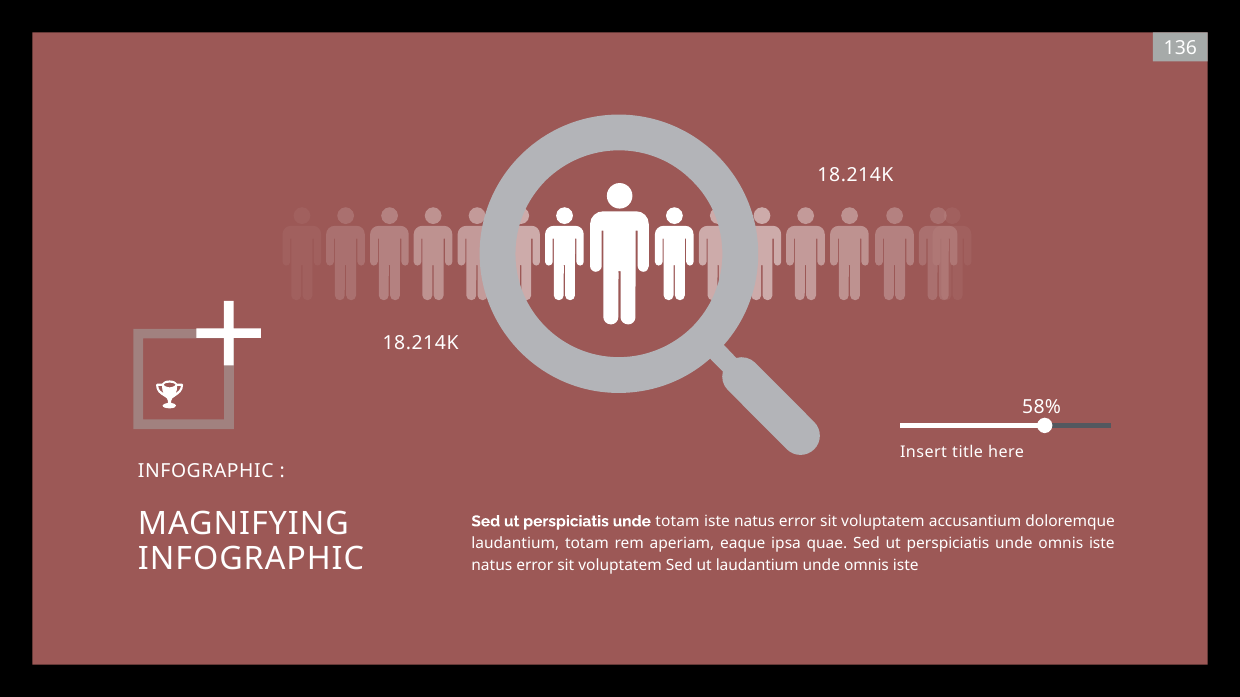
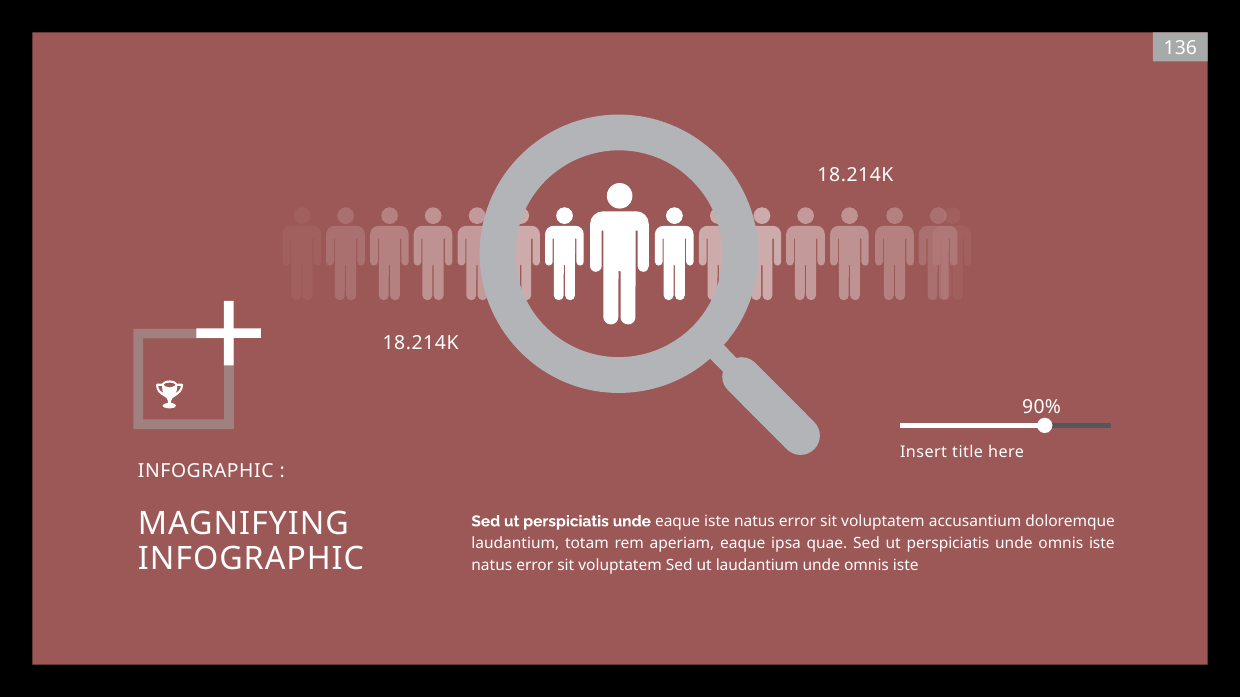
58%: 58% -> 90%
unde totam: totam -> eaque
